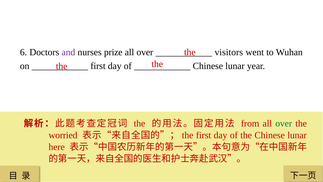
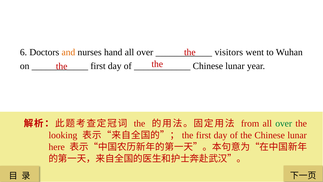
and colour: purple -> orange
prize: prize -> hand
worried: worried -> looking
